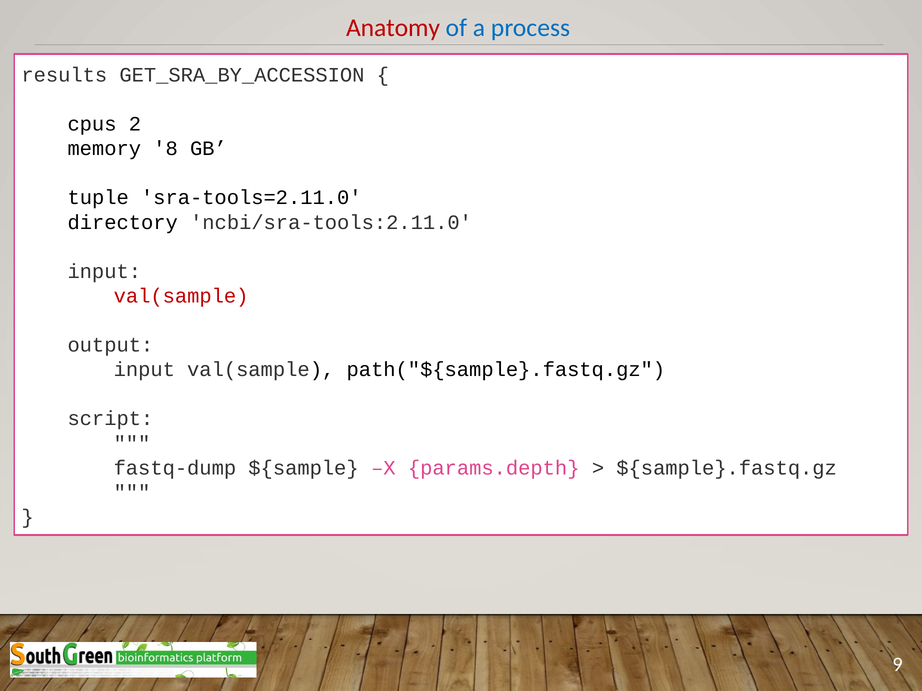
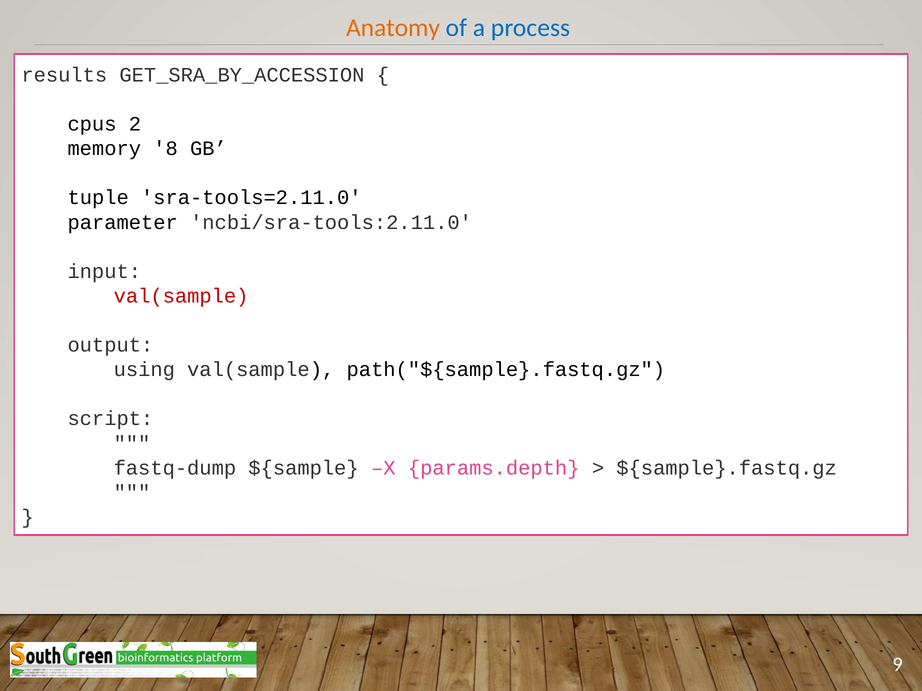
Anatomy colour: red -> orange
directory: directory -> parameter
input at (144, 370): input -> using
